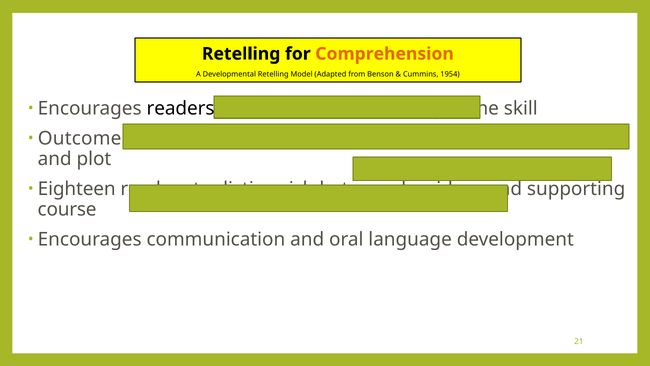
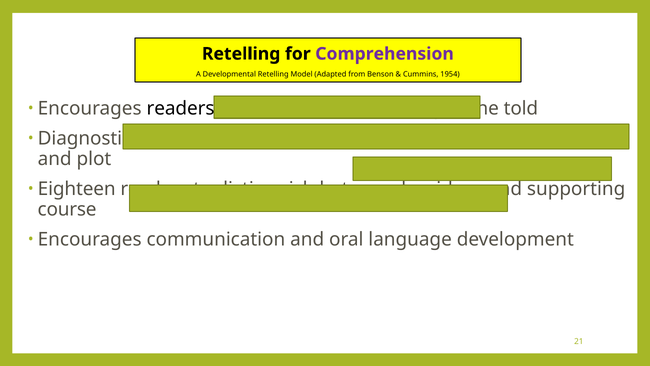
Comprehension colour: orange -> purple
skill: skill -> told
Outcomes: Outcomes -> Diagnostic
